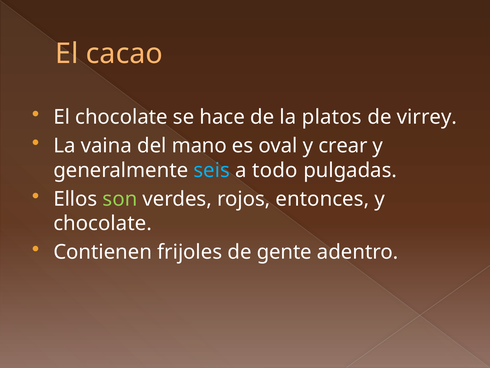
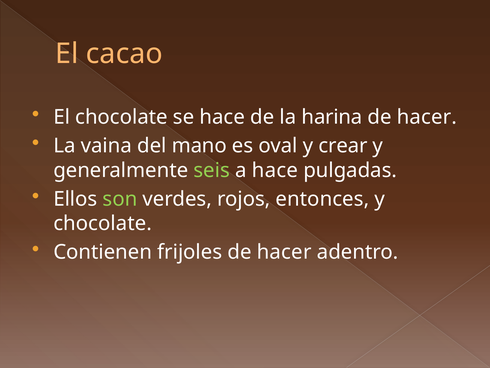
platos: platos -> harina
virrey at (427, 117): virrey -> hacer
seis colour: light blue -> light green
a todo: todo -> hace
frijoles de gente: gente -> hacer
